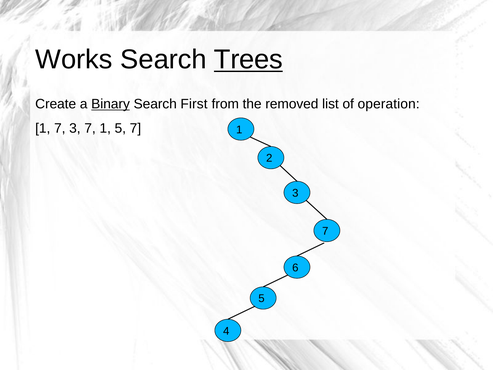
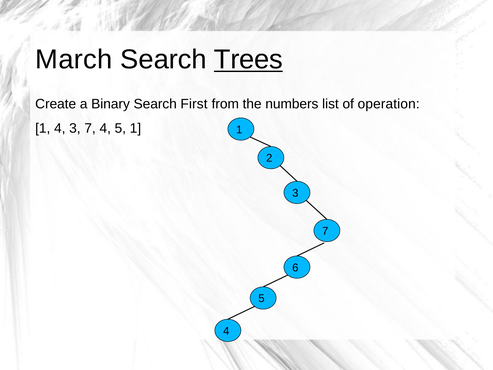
Works: Works -> March
Binary underline: present -> none
removed: removed -> numbers
1 7: 7 -> 4
7 1: 1 -> 4
5 7: 7 -> 1
